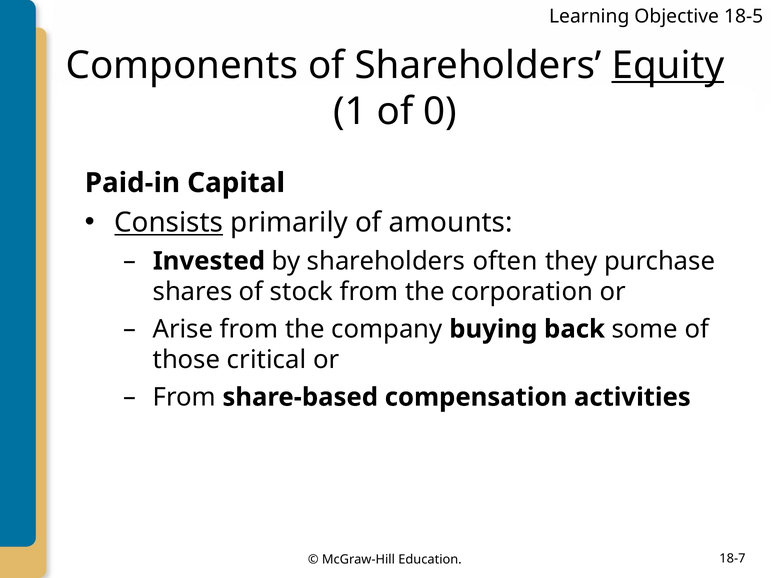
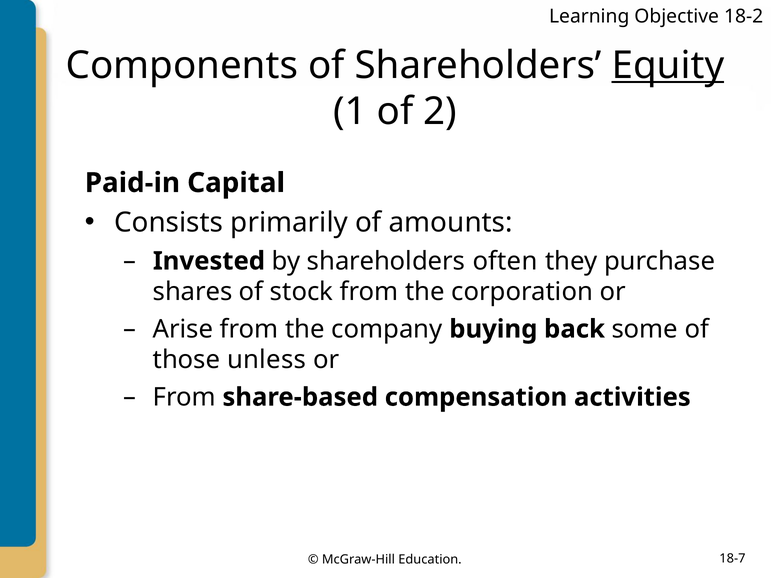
18-5: 18-5 -> 18-2
0: 0 -> 2
Consists underline: present -> none
critical: critical -> unless
